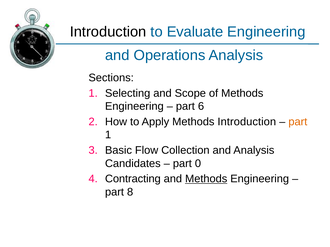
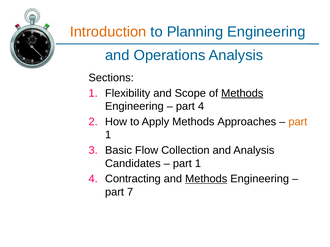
Introduction at (108, 32) colour: black -> orange
Evaluate: Evaluate -> Planning
Selecting: Selecting -> Flexibility
Methods at (242, 93) underline: none -> present
part 6: 6 -> 4
Methods Introduction: Introduction -> Approaches
0 at (198, 164): 0 -> 1
8: 8 -> 7
